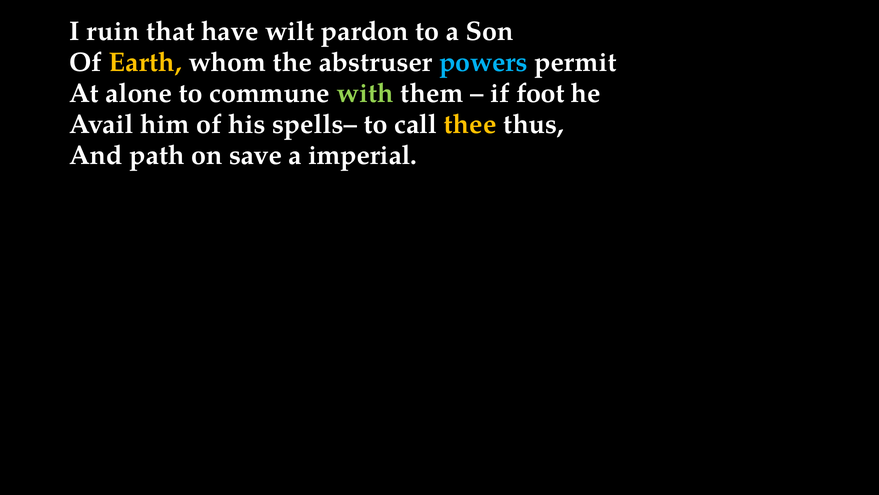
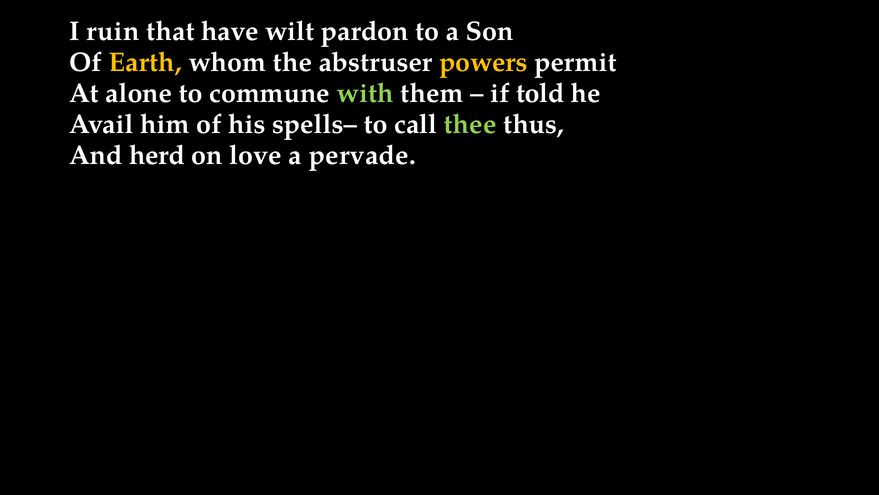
powers colour: light blue -> yellow
foot: foot -> told
thee colour: yellow -> light green
path: path -> herd
save: save -> love
imperial: imperial -> pervade
